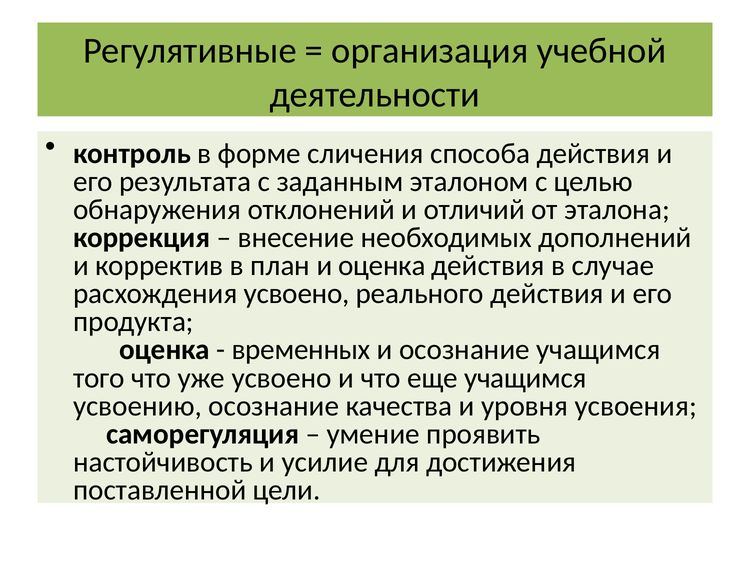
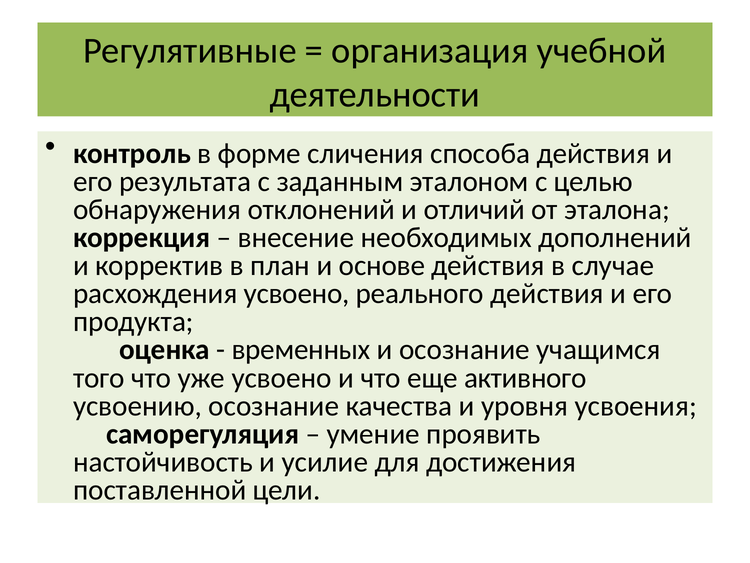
и оценка: оценка -> основе
еще учащимся: учащимся -> активного
